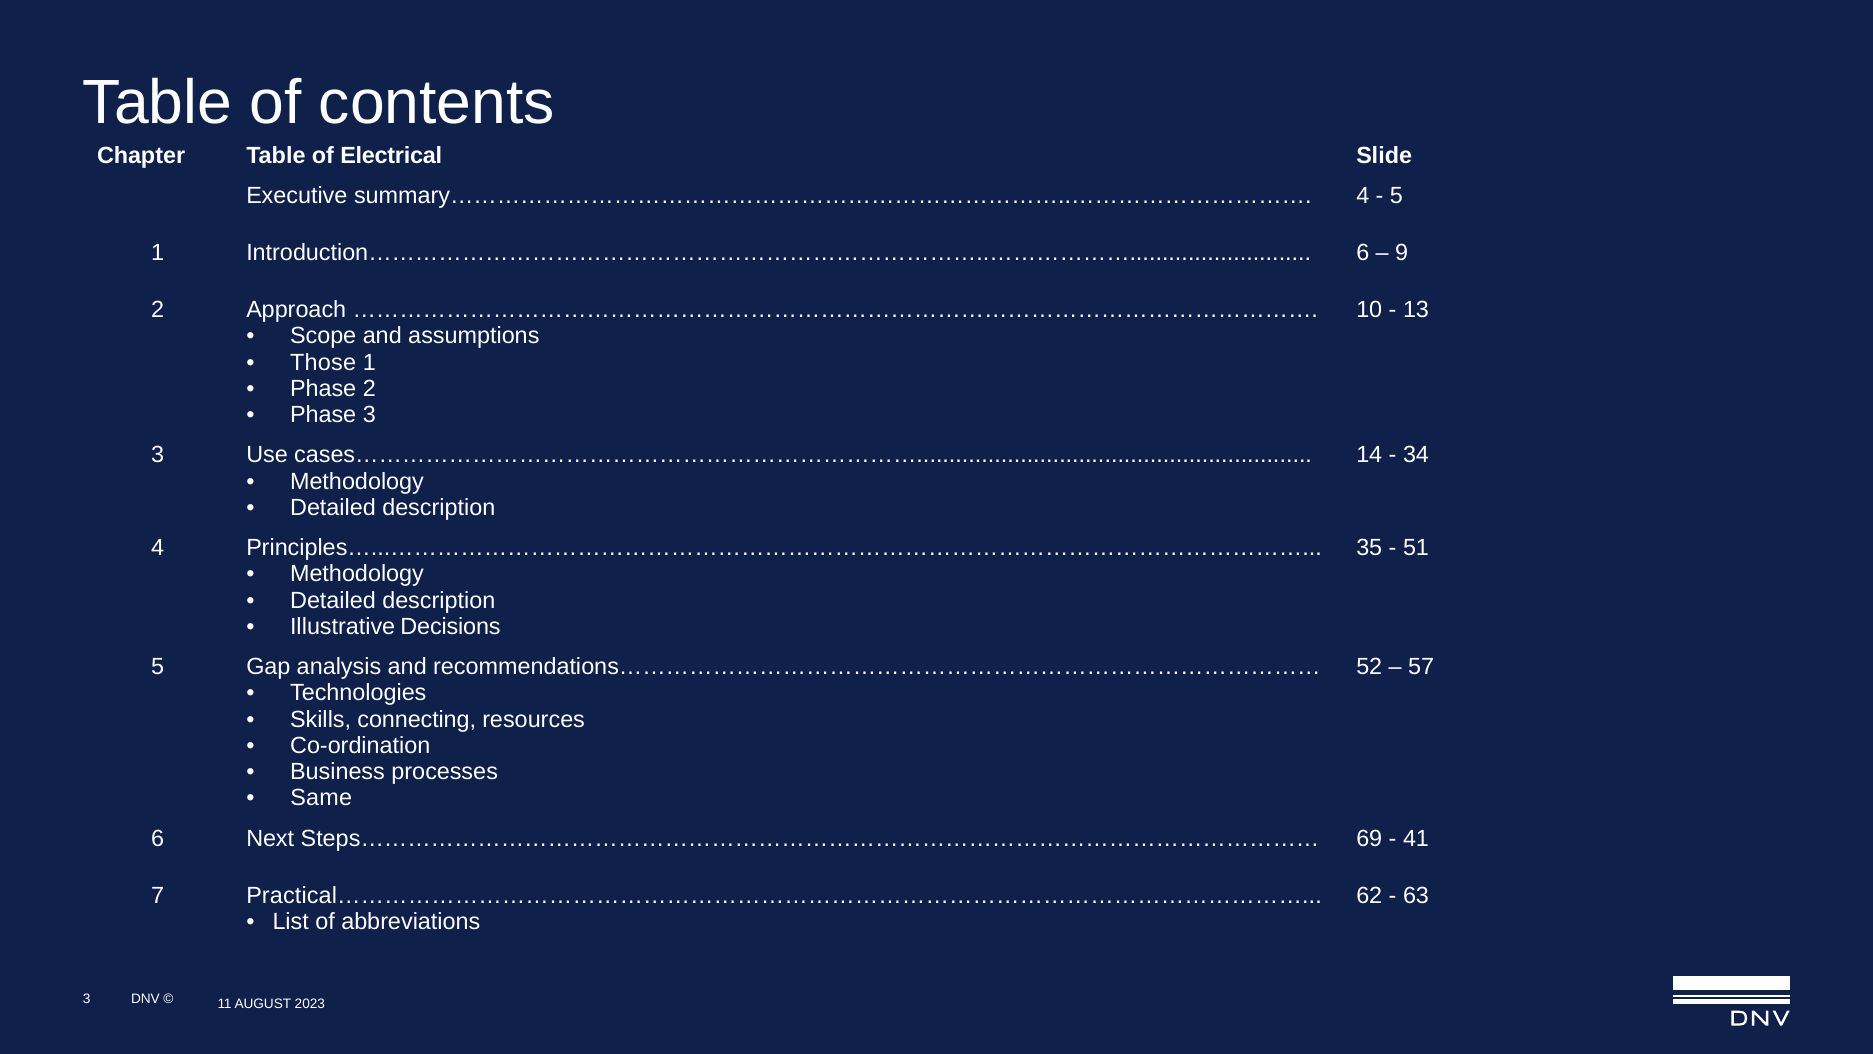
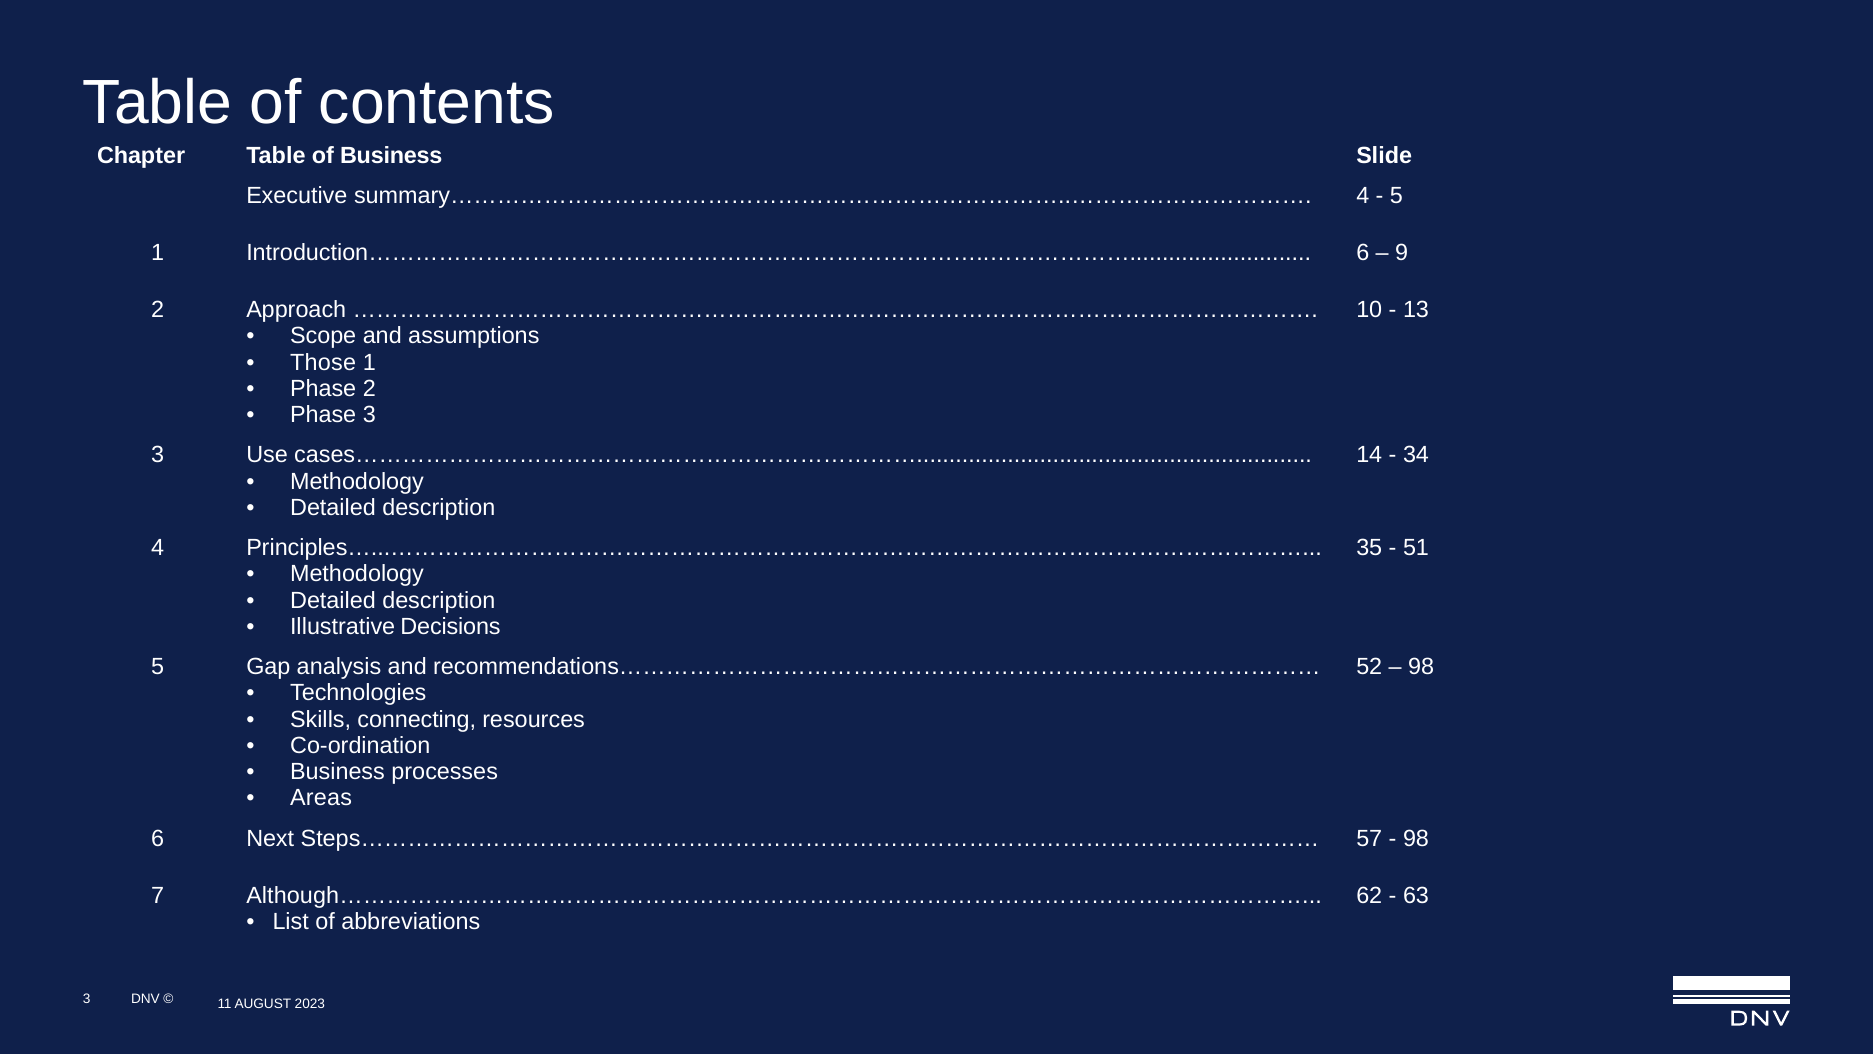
of Electrical: Electrical -> Business
57 at (1421, 667): 57 -> 98
Same: Same -> Areas
69: 69 -> 57
41 at (1416, 838): 41 -> 98
Practical……………………………………………………………………………………………………………: Practical…………………………………………………………………………………………………………… -> Although……………………………………………………………………………………………………………
